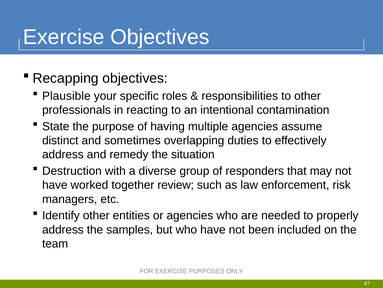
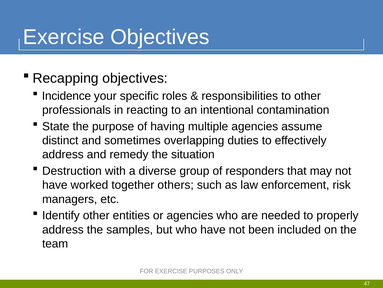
Plausible: Plausible -> Incidence
review: review -> others
